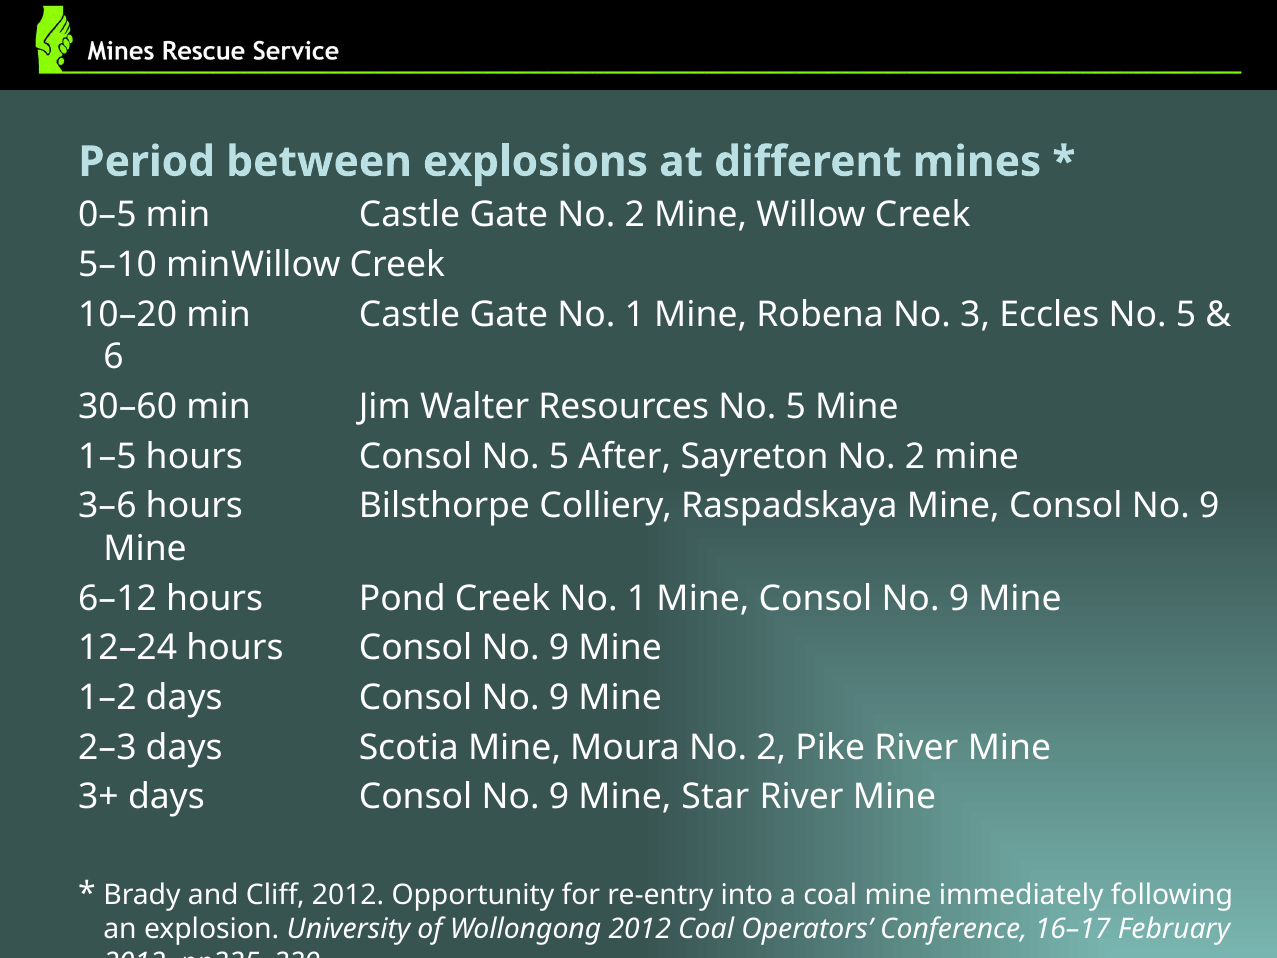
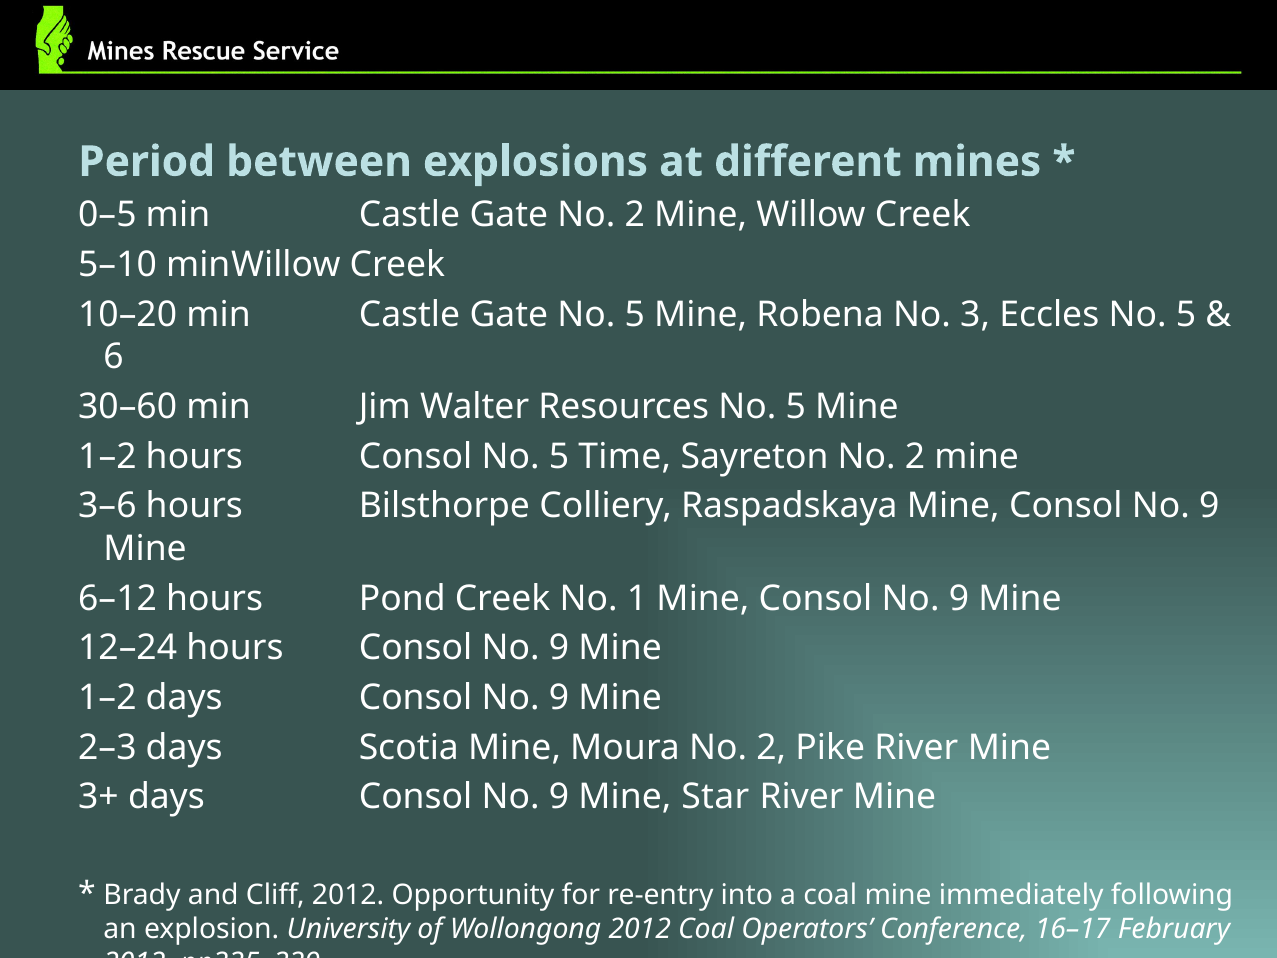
Gate No 1: 1 -> 5
1–5 at (107, 456): 1–5 -> 1–2
After: After -> Time
